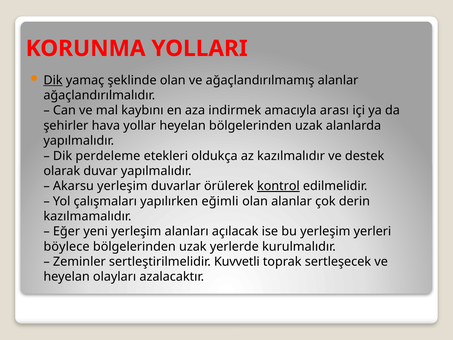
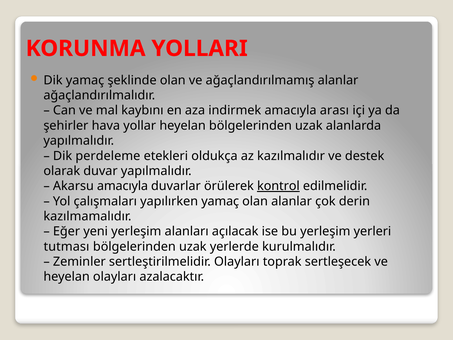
Dik at (53, 80) underline: present -> none
Akarsu yerleşim: yerleşim -> amacıyla
yapılırken eğimli: eğimli -> yamaç
böylece: böylece -> tutması
sertleştirilmelidir Kuvvetli: Kuvvetli -> Olayları
